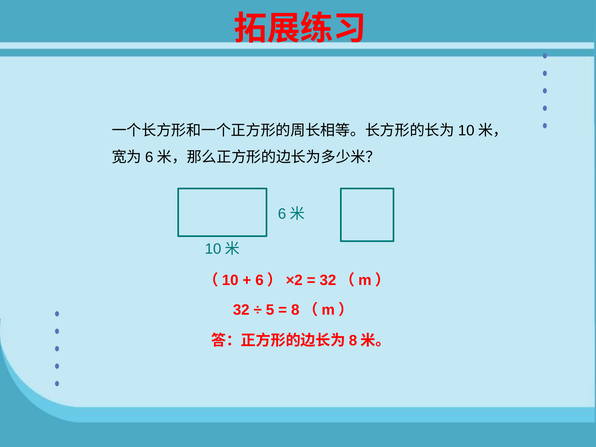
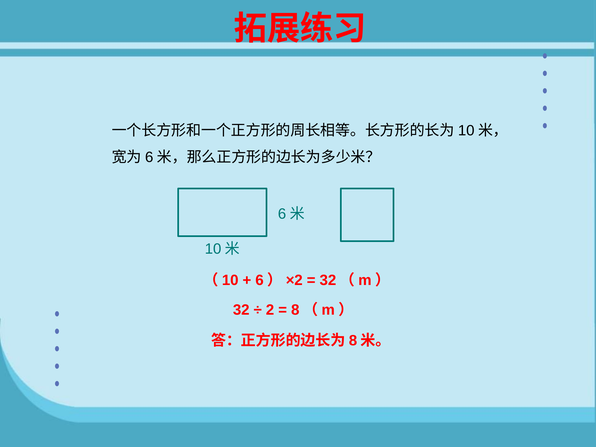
5: 5 -> 2
